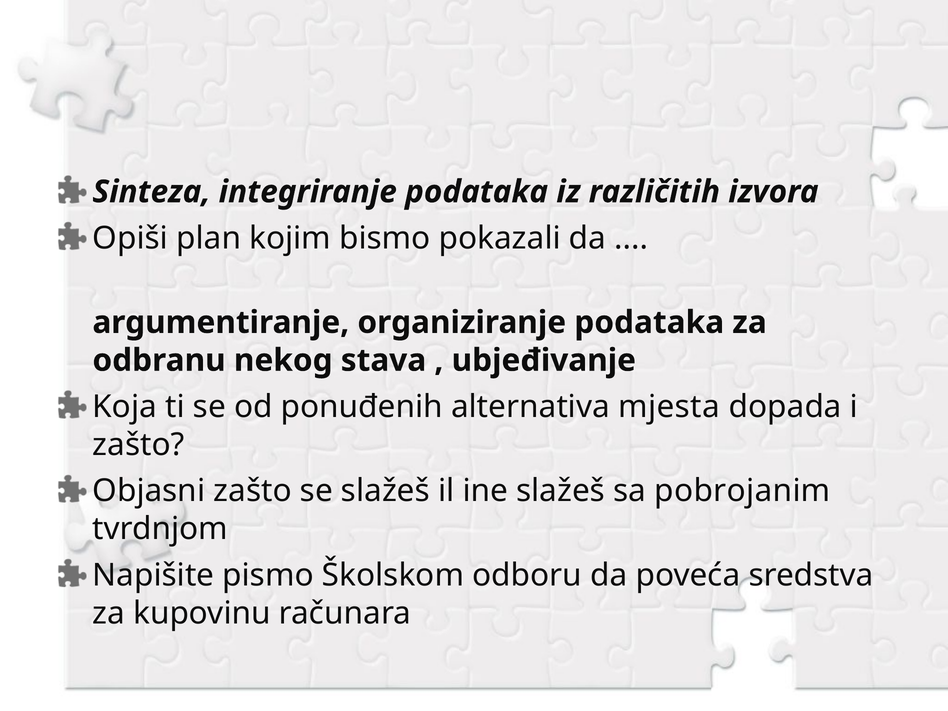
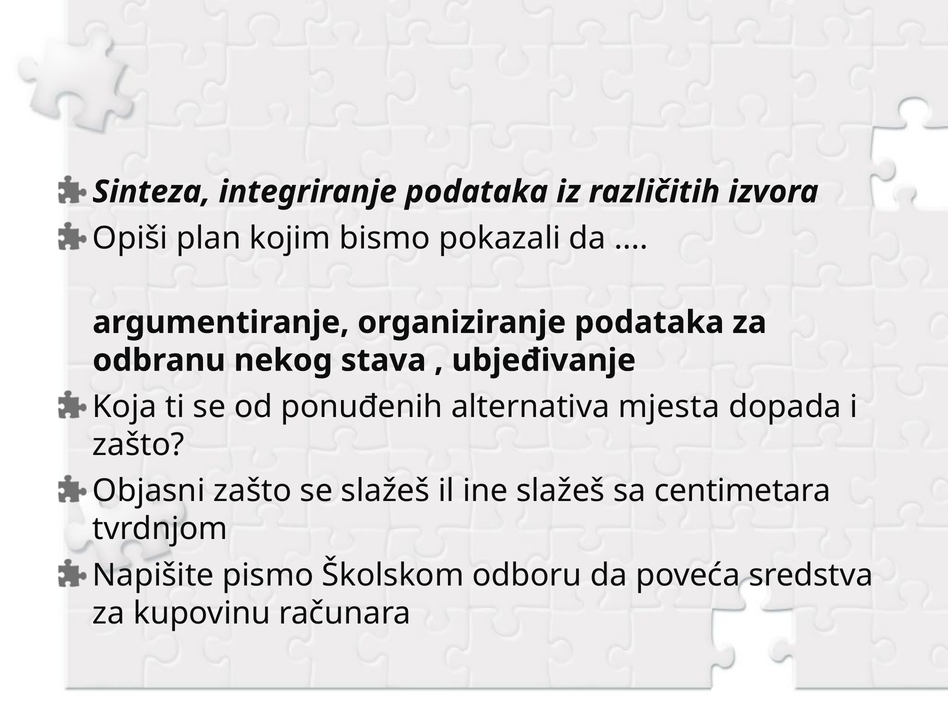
pobrojanim: pobrojanim -> centimetara
